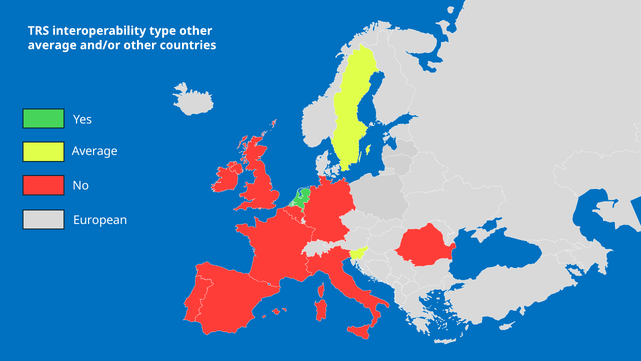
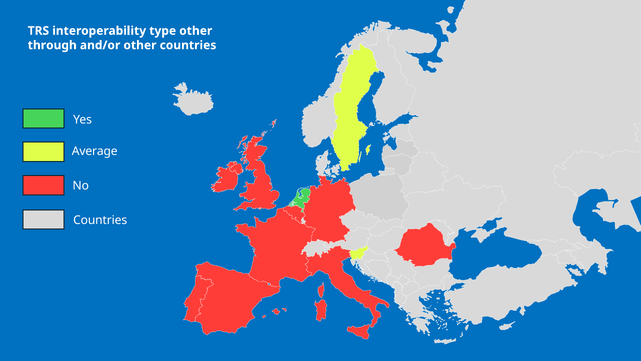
average at (52, 45): average -> through
European at (100, 220): European -> Countries
